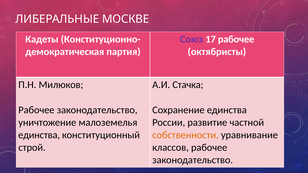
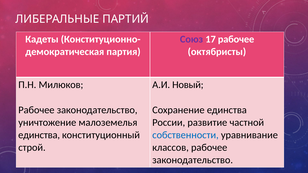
МОСКВЕ: МОСКВЕ -> ПАРТИЙ
Стачка: Стачка -> Новый
собственности colour: orange -> blue
